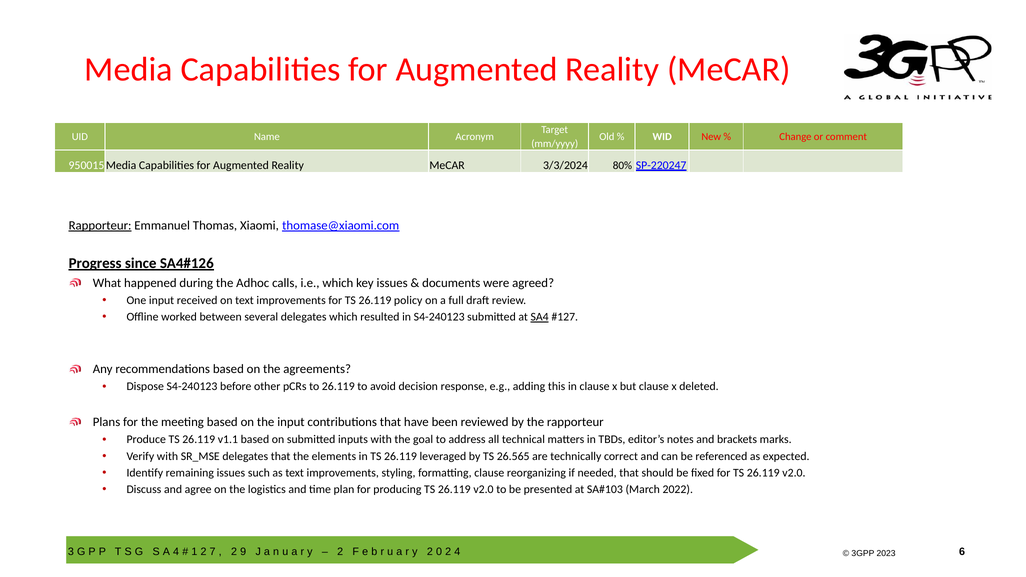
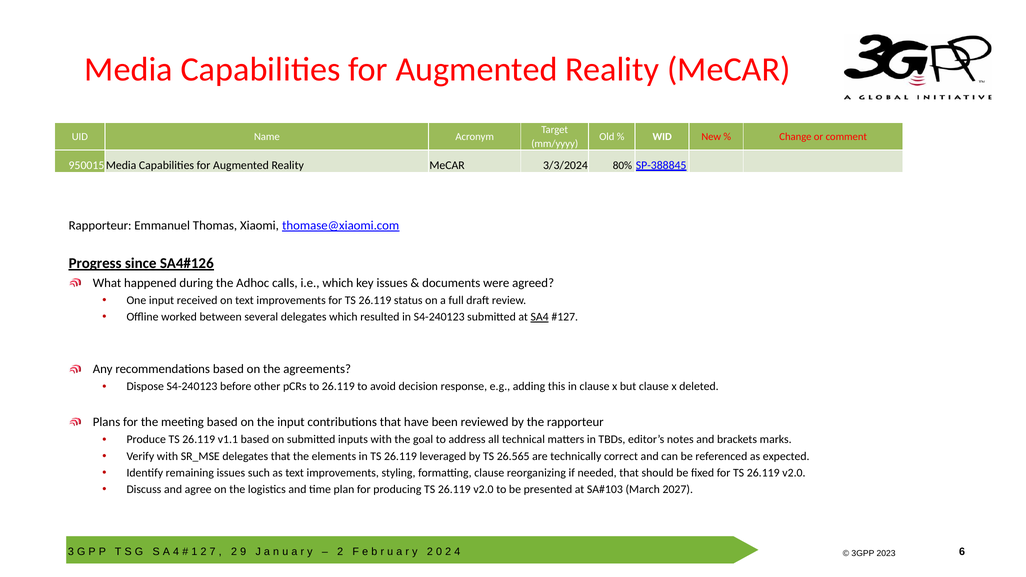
SP-220247: SP-220247 -> SP-388845
Rapporteur at (100, 225) underline: present -> none
policy: policy -> status
2022: 2022 -> 2027
